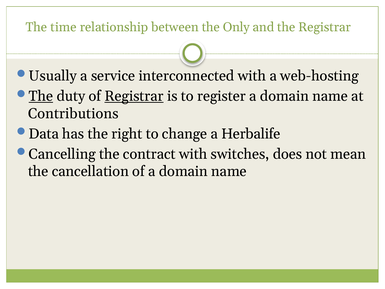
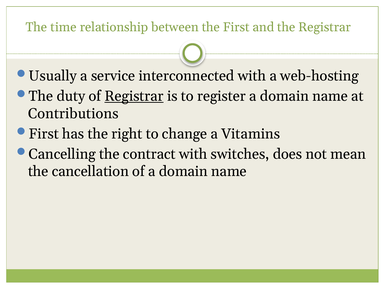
the Only: Only -> First
The at (41, 96) underline: present -> none
Data at (44, 134): Data -> First
Herbalife: Herbalife -> Vitamins
